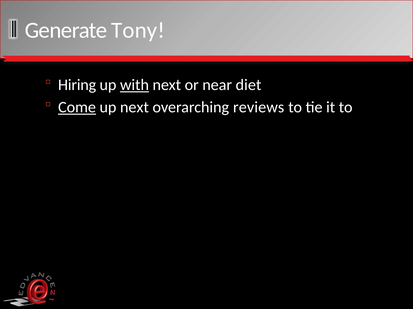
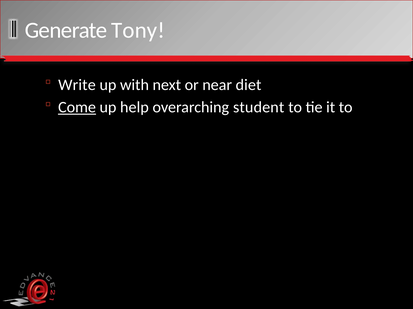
Hiring: Hiring -> Write
with underline: present -> none
up next: next -> help
reviews: reviews -> student
